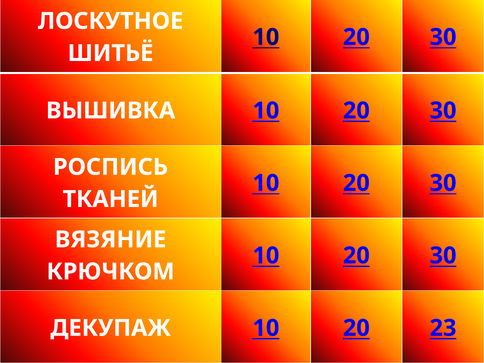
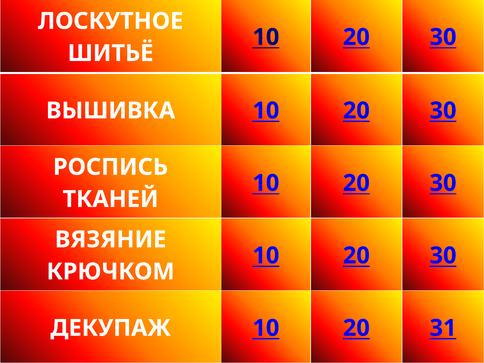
23: 23 -> 31
